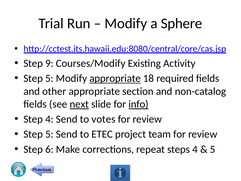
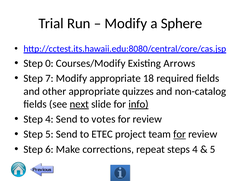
9: 9 -> 0
Activity: Activity -> Arrows
5 at (49, 78): 5 -> 7
appropriate at (115, 78) underline: present -> none
section: section -> quizzes
for at (180, 134) underline: none -> present
